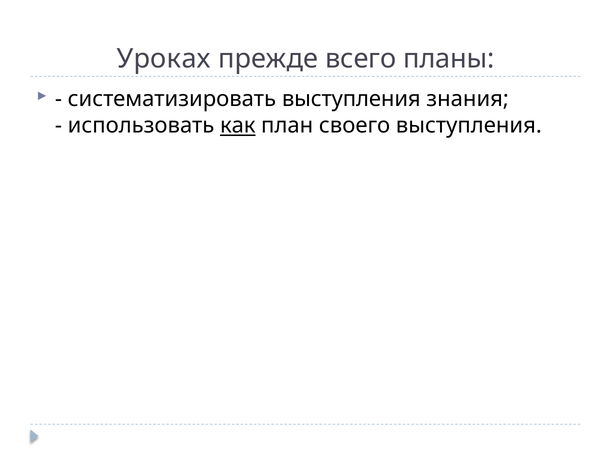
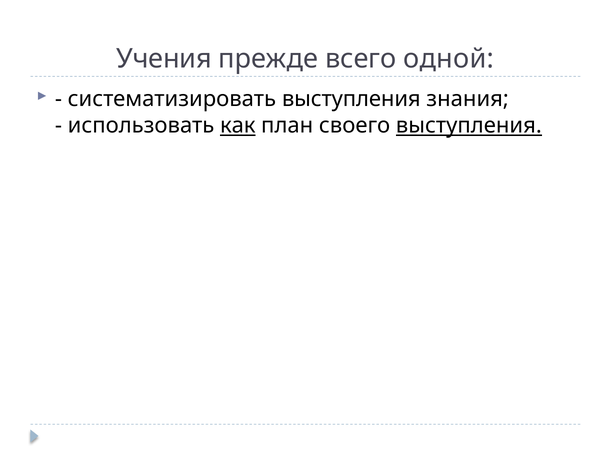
Уроках: Уроках -> Учения
планы: планы -> одной
выступления at (469, 126) underline: none -> present
